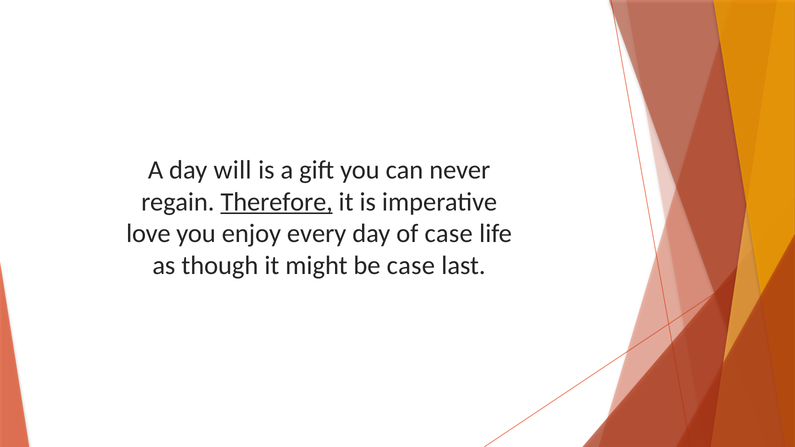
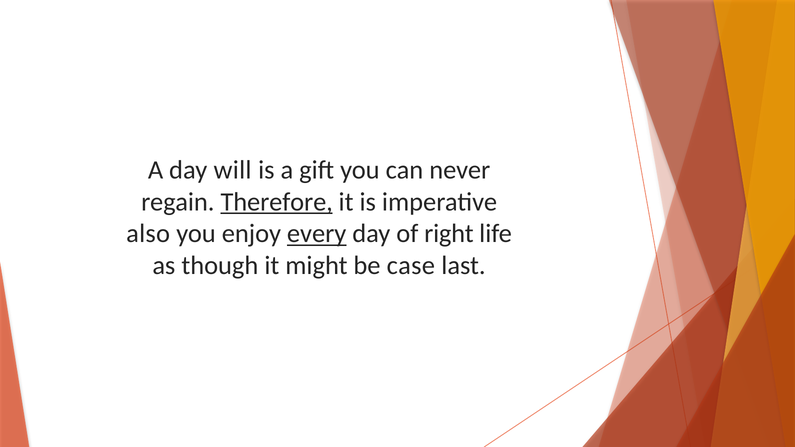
love: love -> also
every underline: none -> present
of case: case -> right
